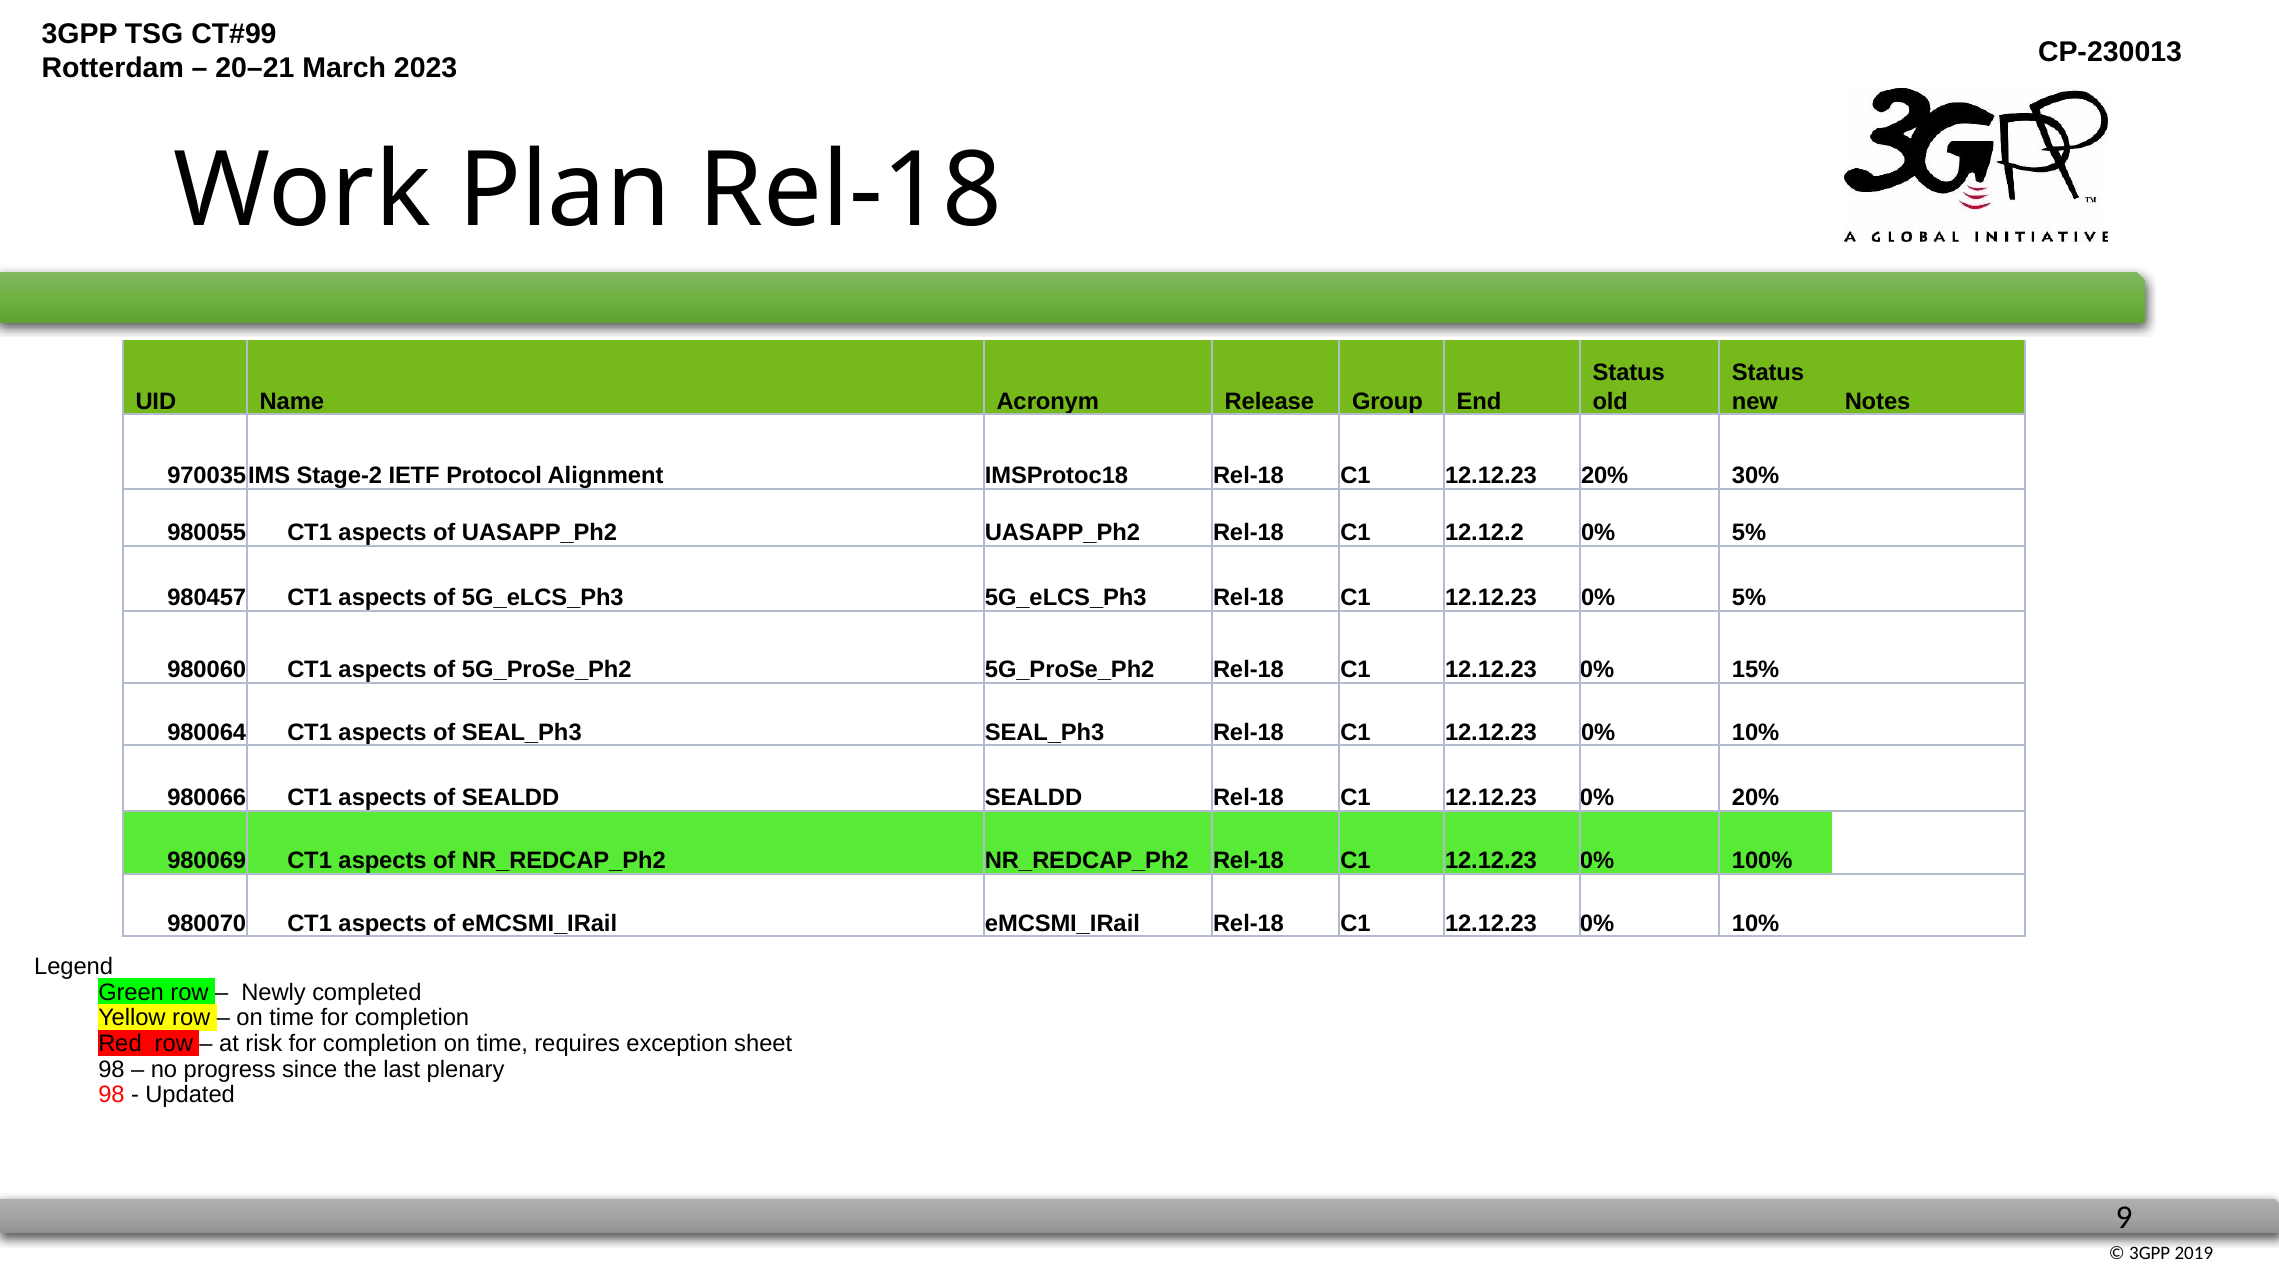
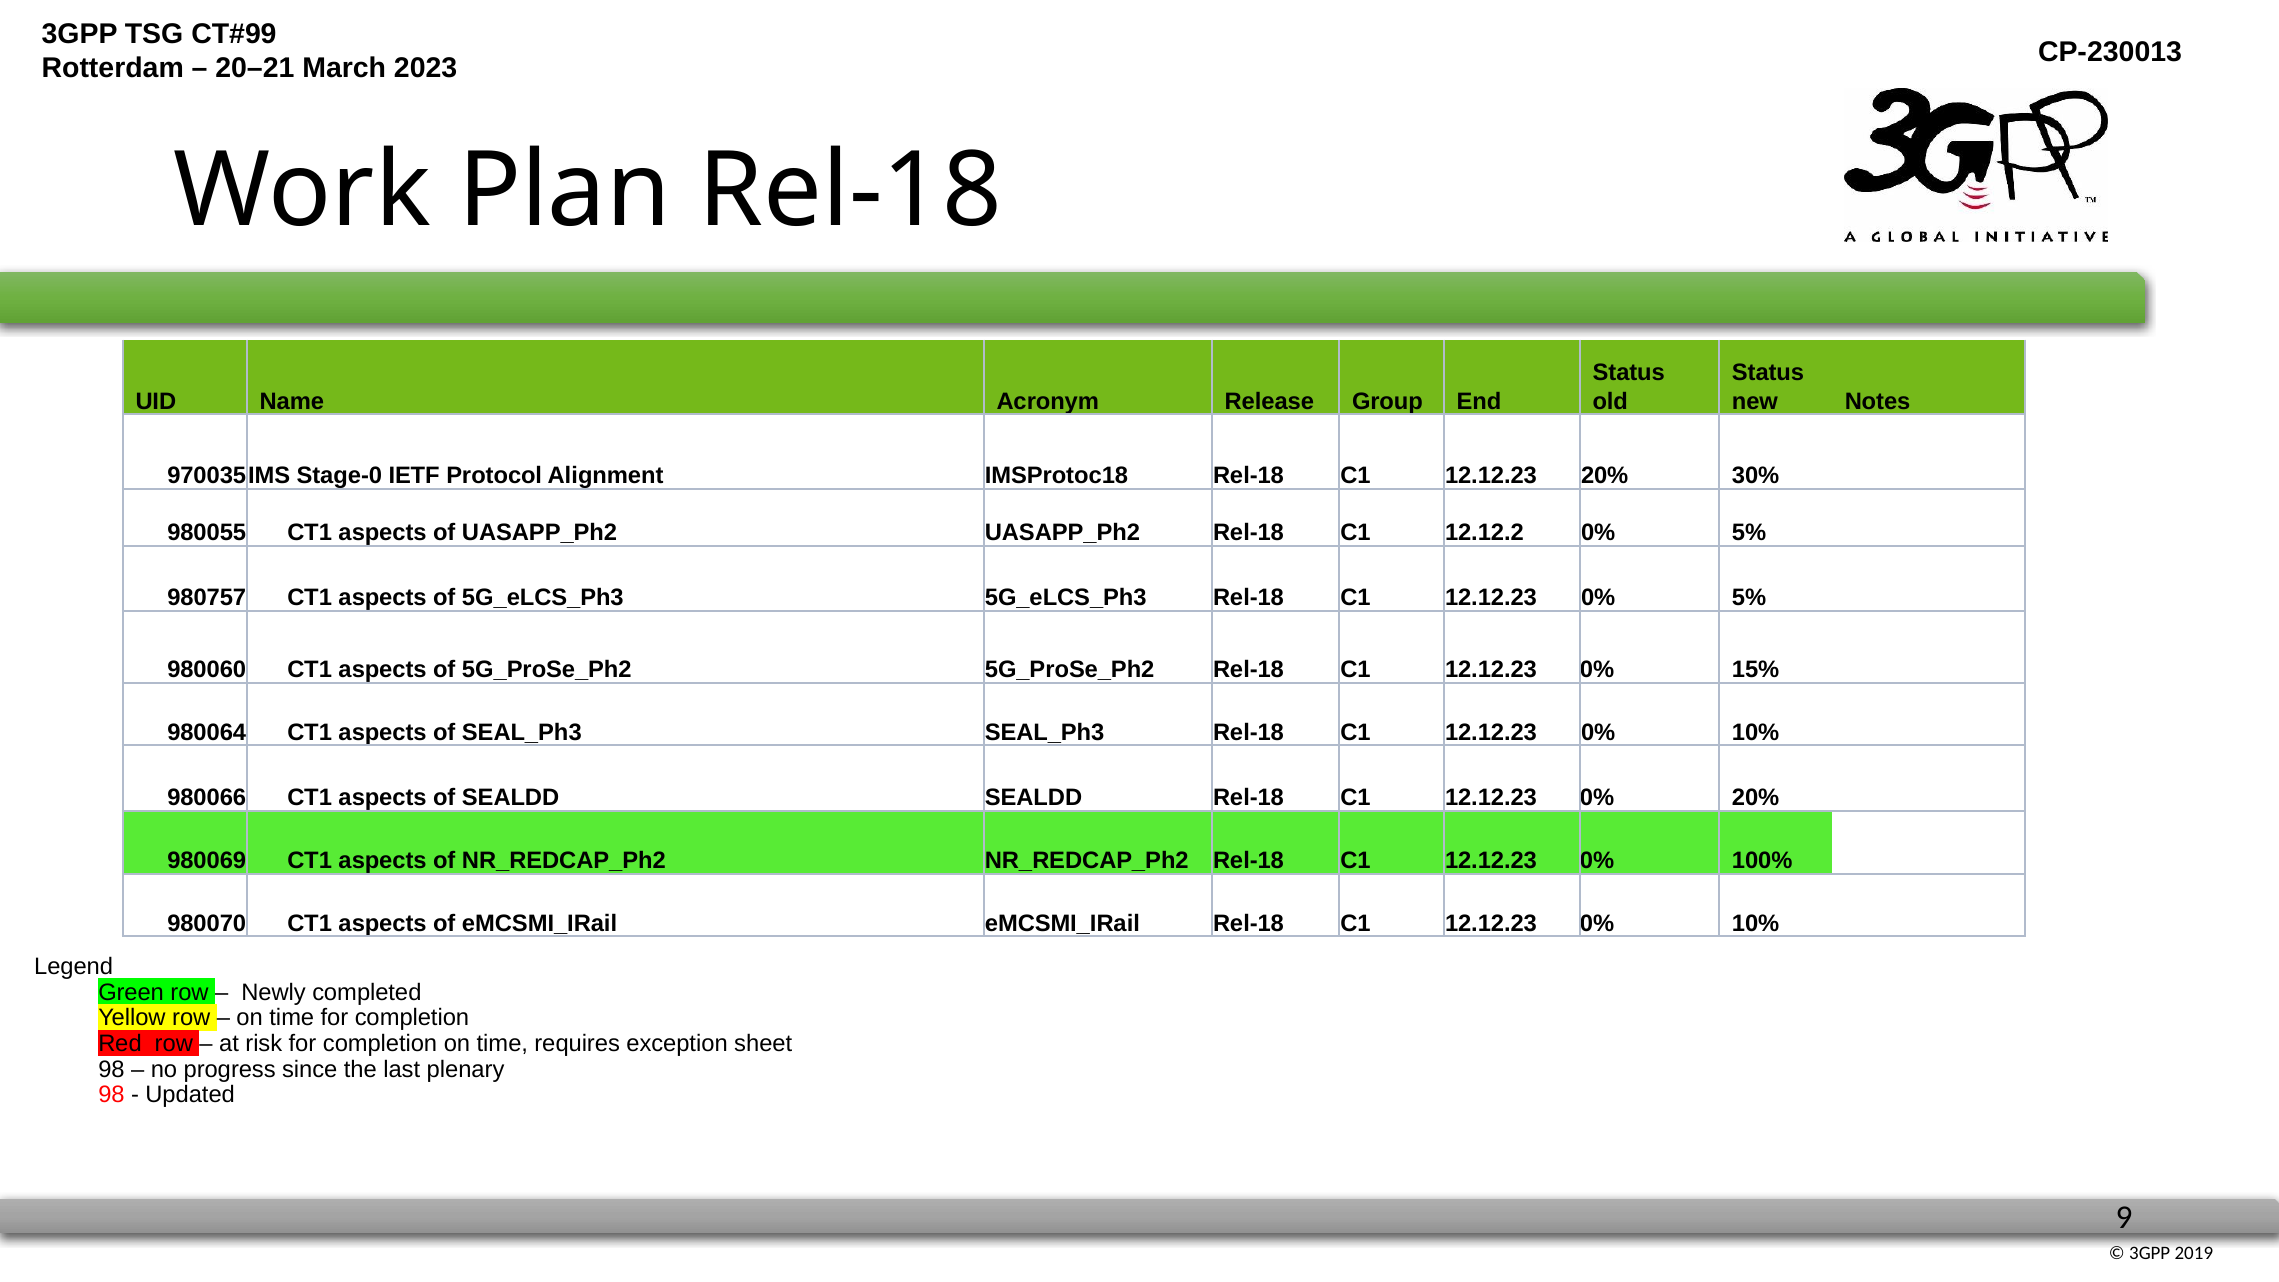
Stage-2: Stage-2 -> Stage-0
980457: 980457 -> 980757
